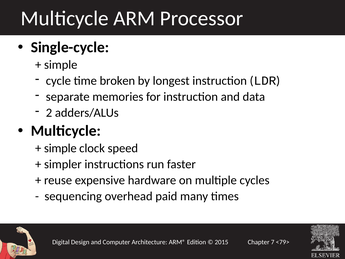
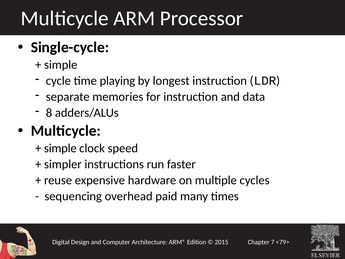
broken: broken -> playing
2: 2 -> 8
